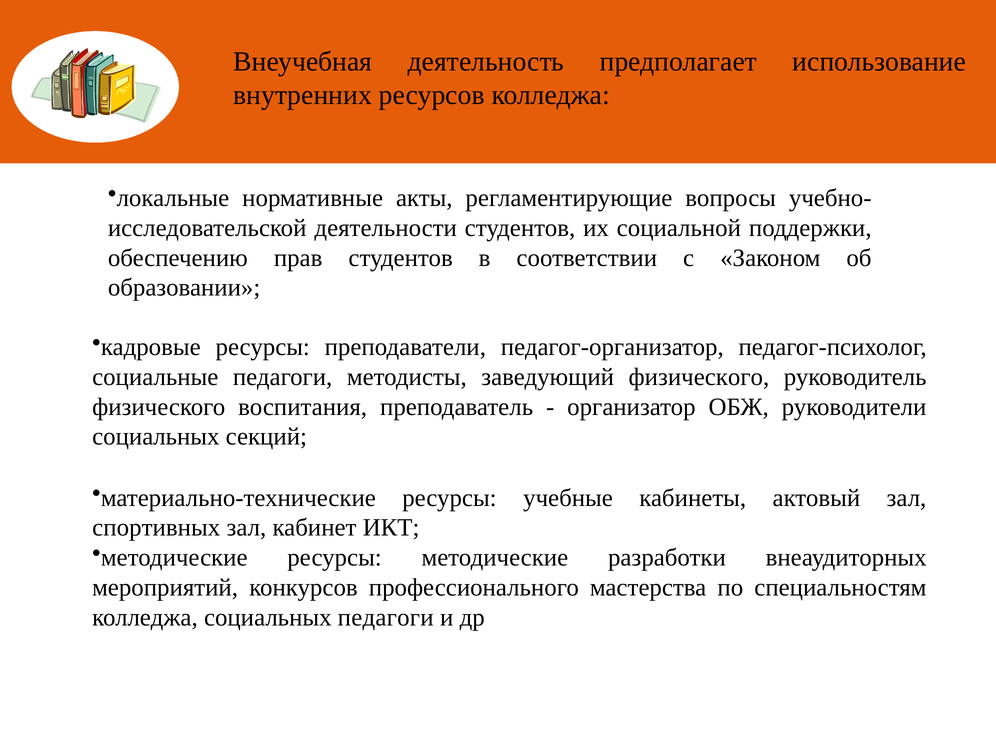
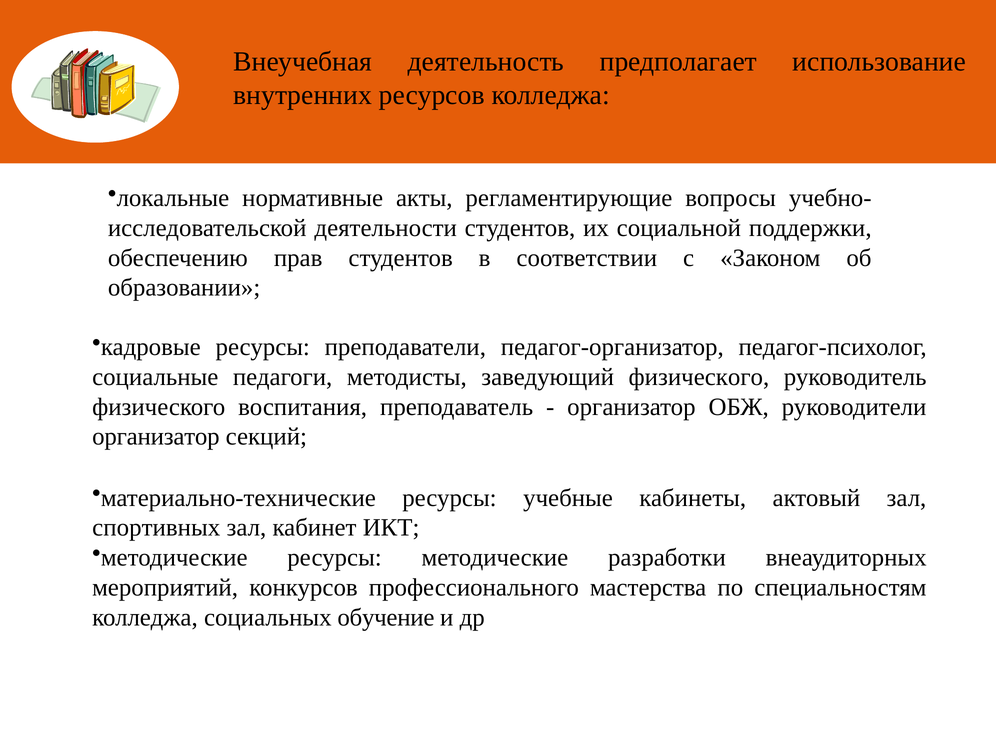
социальных at (156, 437): социальных -> организатор
социальных педагоги: педагоги -> обучение
